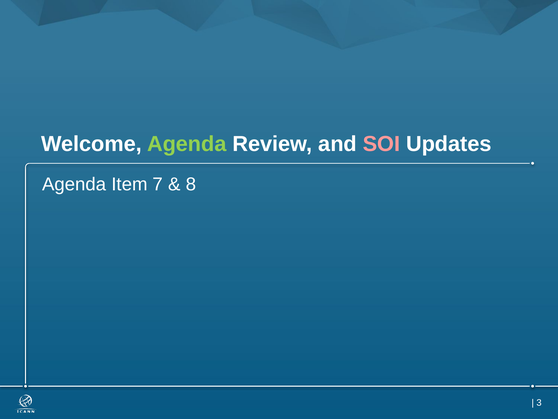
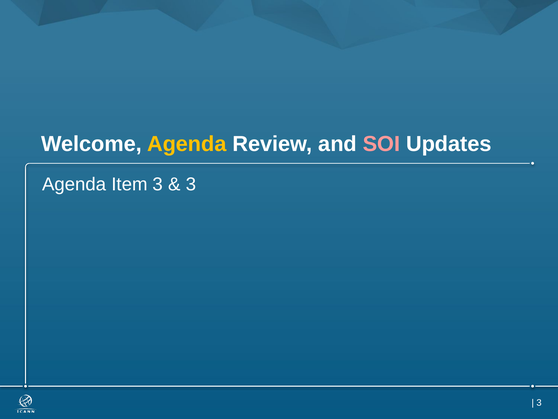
Agenda at (187, 144) colour: light green -> yellow
Item 7: 7 -> 3
8 at (191, 184): 8 -> 3
